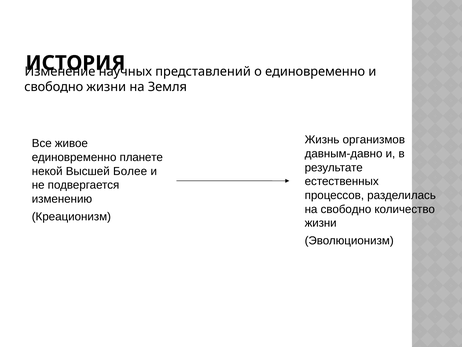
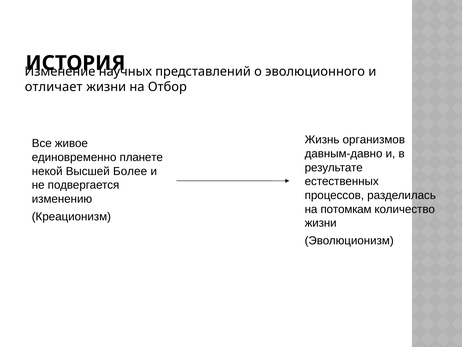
о единовременно: единовременно -> эволюционного
свободно at (54, 87): свободно -> отличает
Земля: Земля -> Отбор
на свободно: свободно -> потомкам
